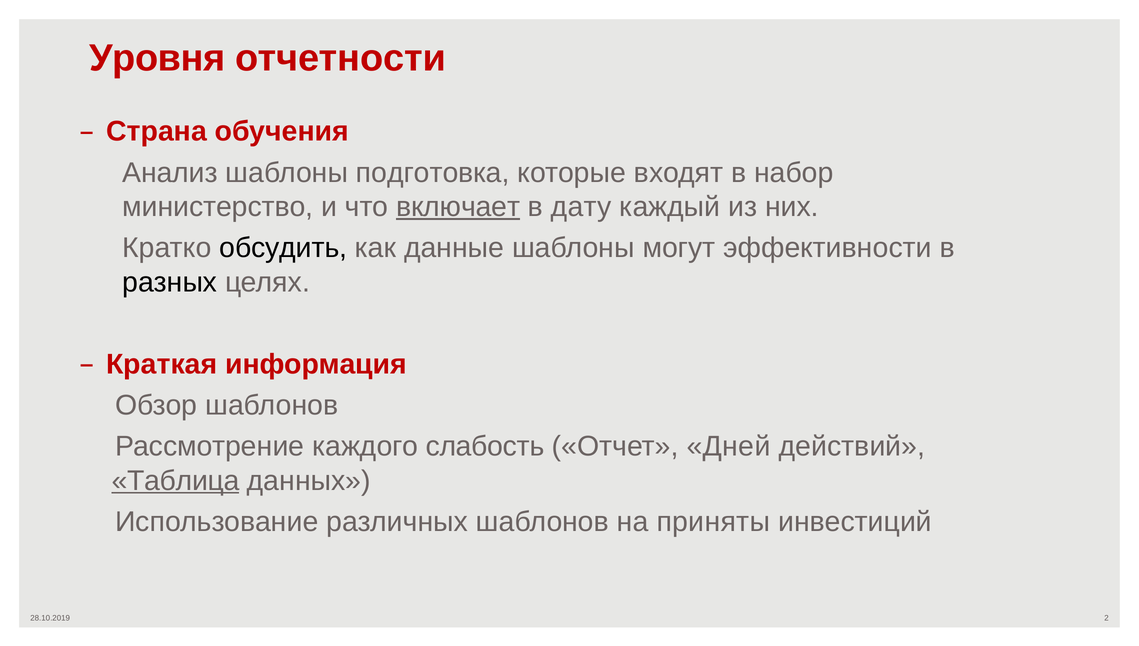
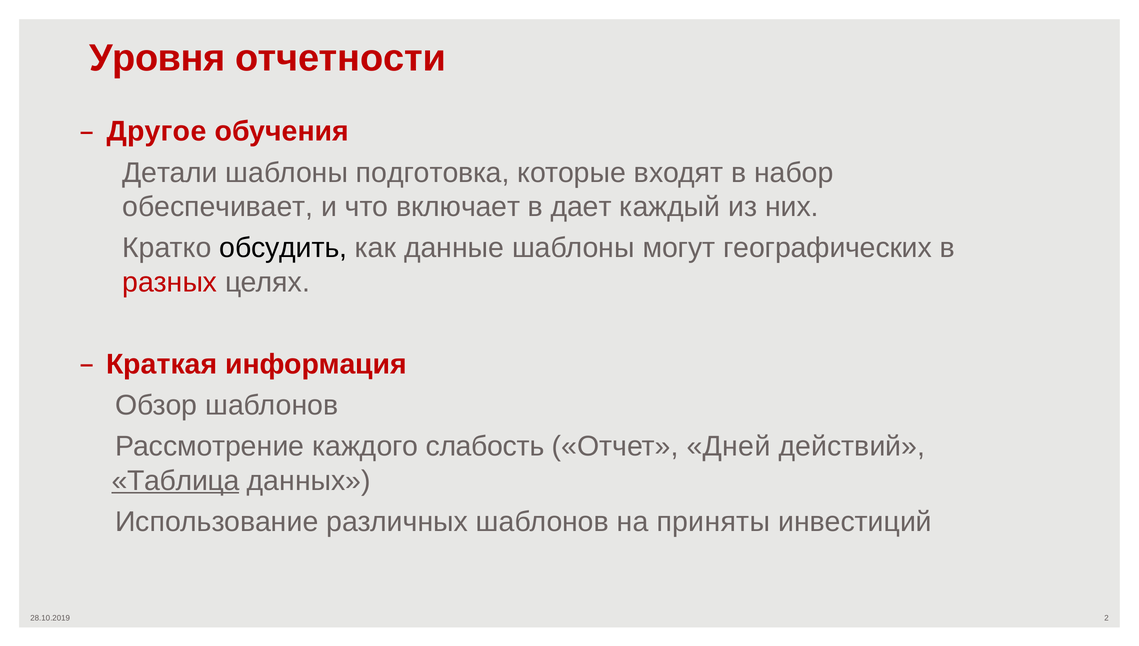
Страна: Страна -> Другое
Анализ: Анализ -> Детали
министерство: министерство -> обеспечивает
включает underline: present -> none
дату: дату -> дает
эффективности: эффективности -> географических
разных colour: black -> red
